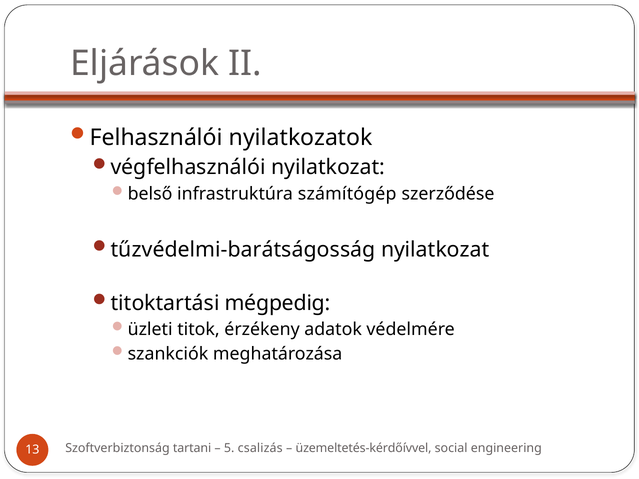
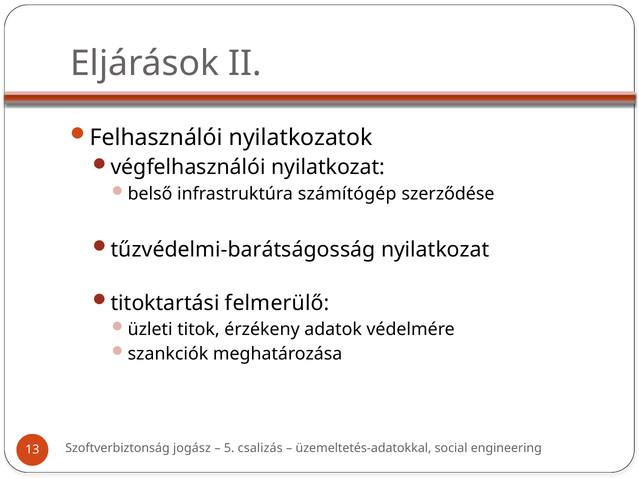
mégpedig: mégpedig -> felmerülő
tartani: tartani -> jogász
üzemeltetés-kérdőívvel: üzemeltetés-kérdőívvel -> üzemeltetés-adatokkal
